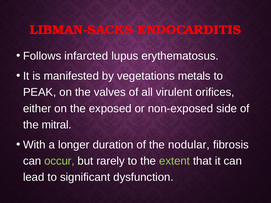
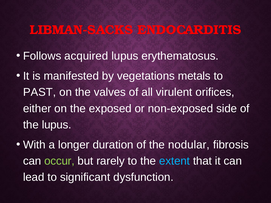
infarcted: infarcted -> acquired
PEAK: PEAK -> PAST
the mitral: mitral -> lupus
extent colour: light green -> light blue
